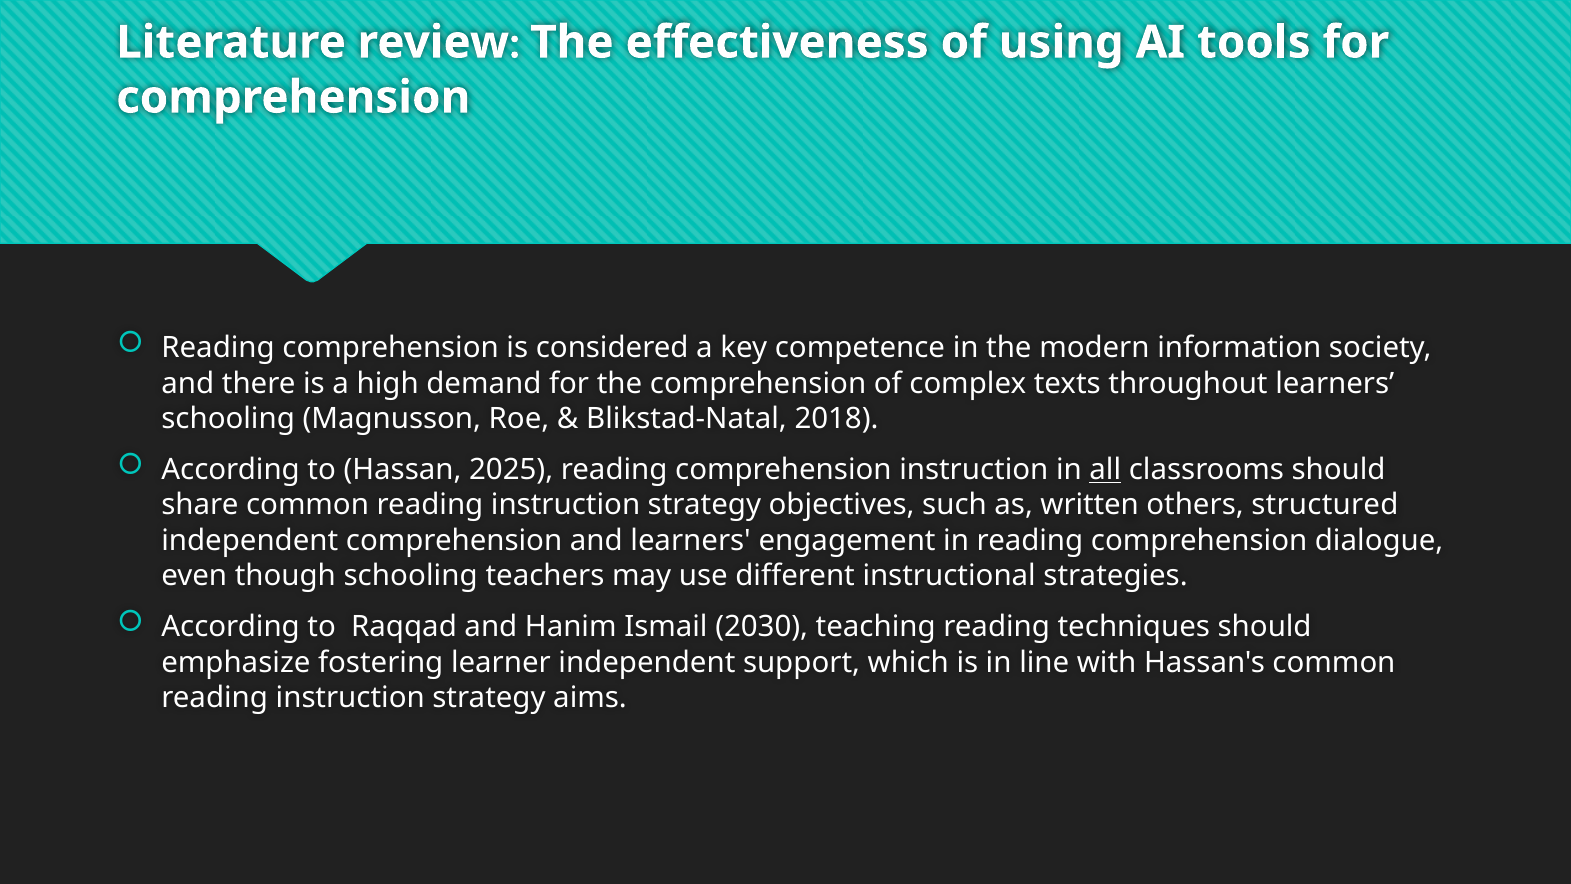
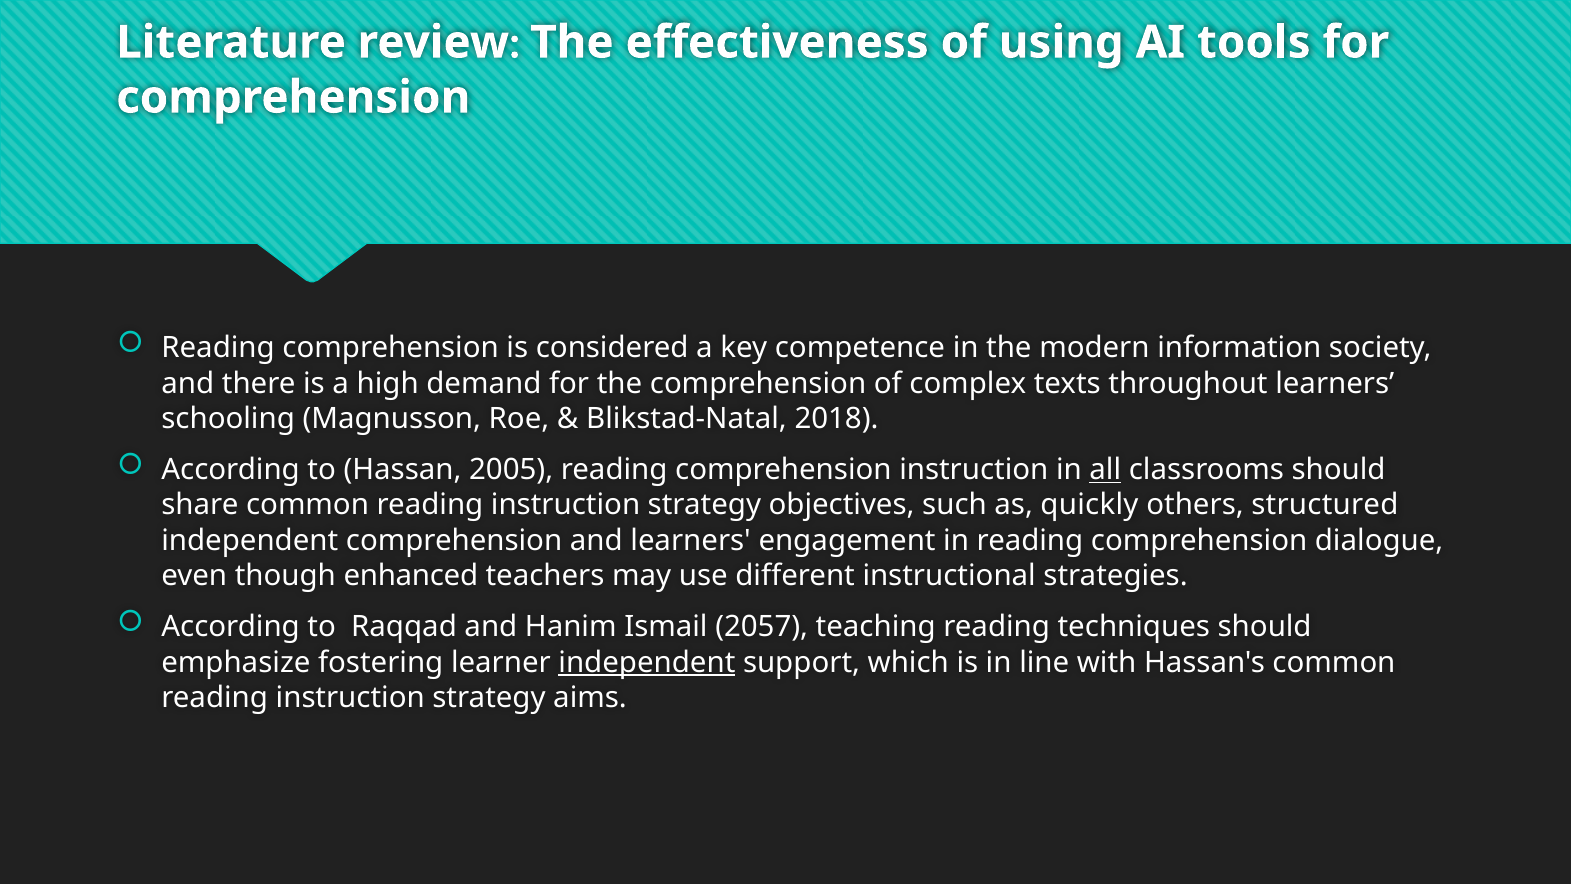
2025: 2025 -> 2005
written: written -> quickly
though schooling: schooling -> enhanced
2030: 2030 -> 2057
independent at (647, 662) underline: none -> present
